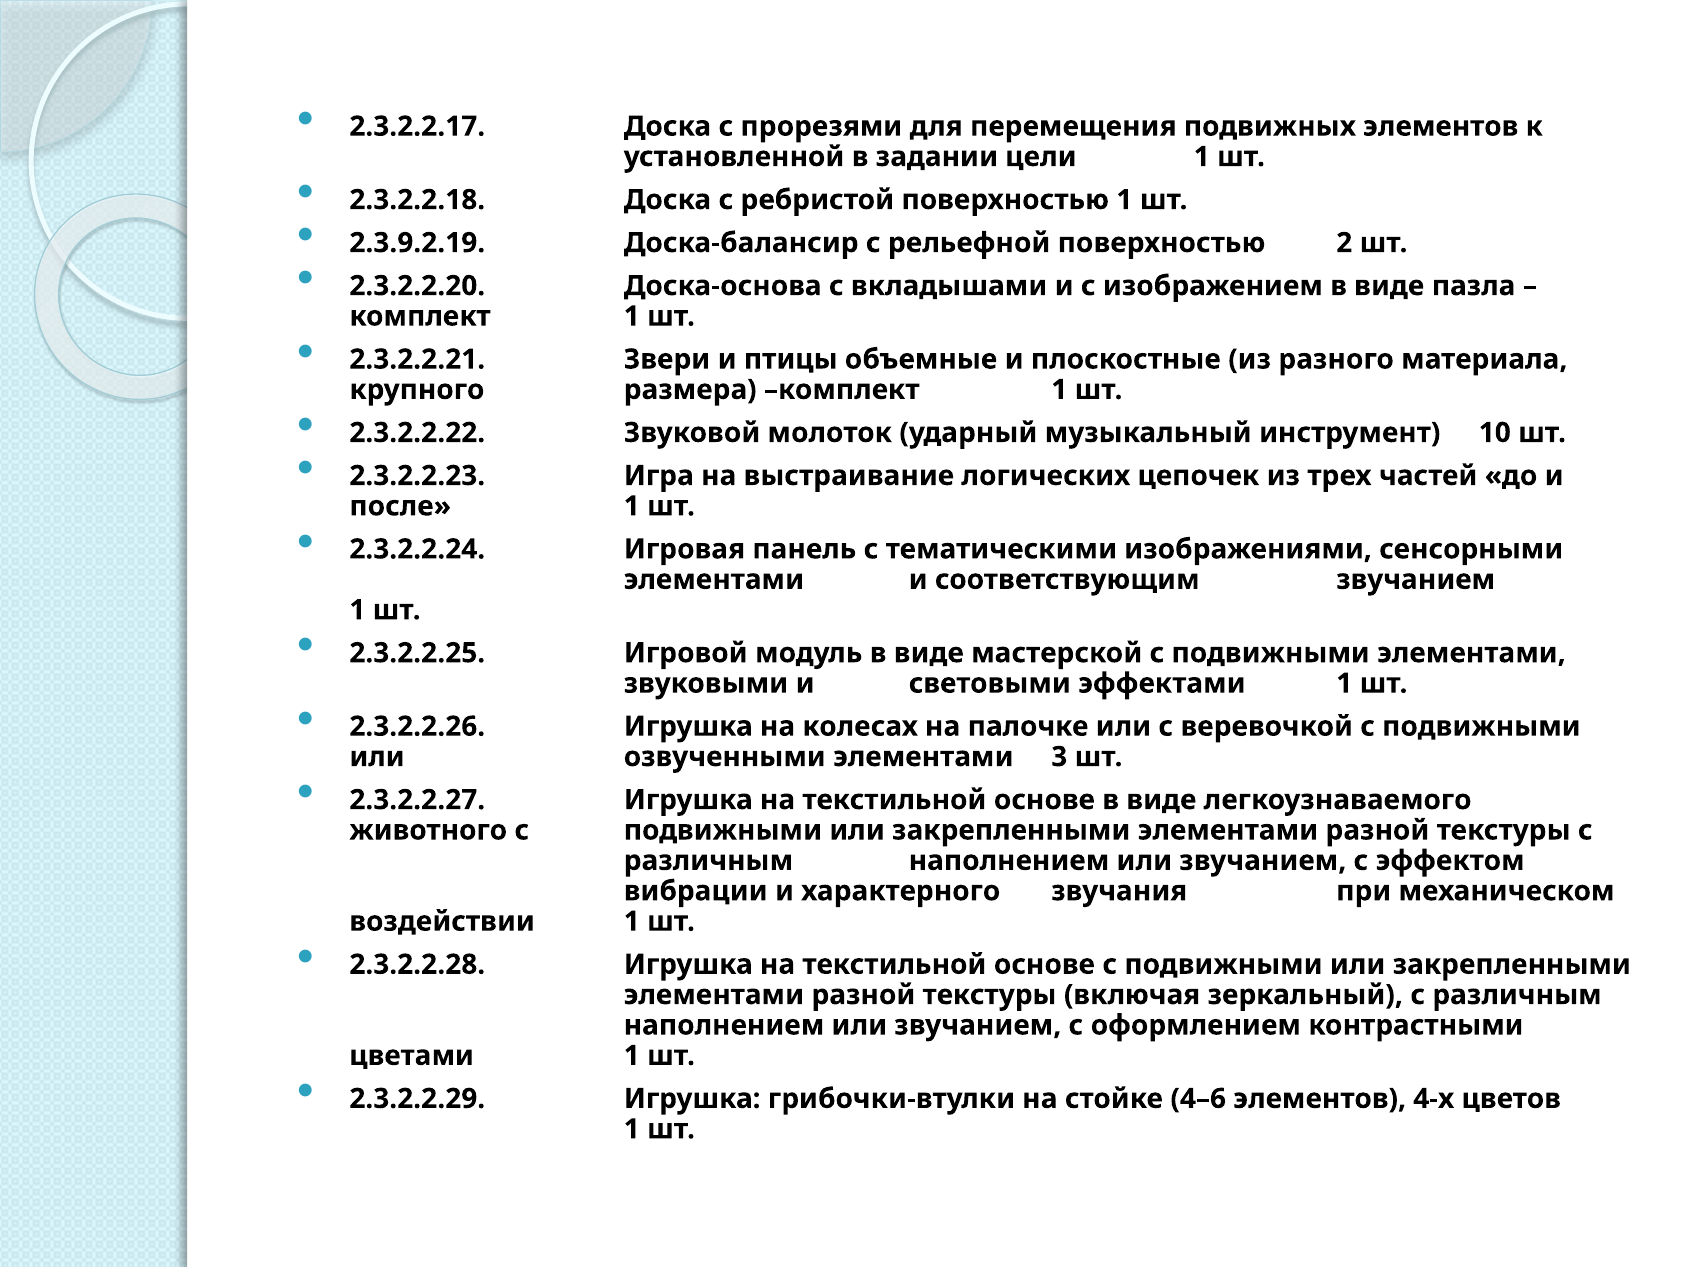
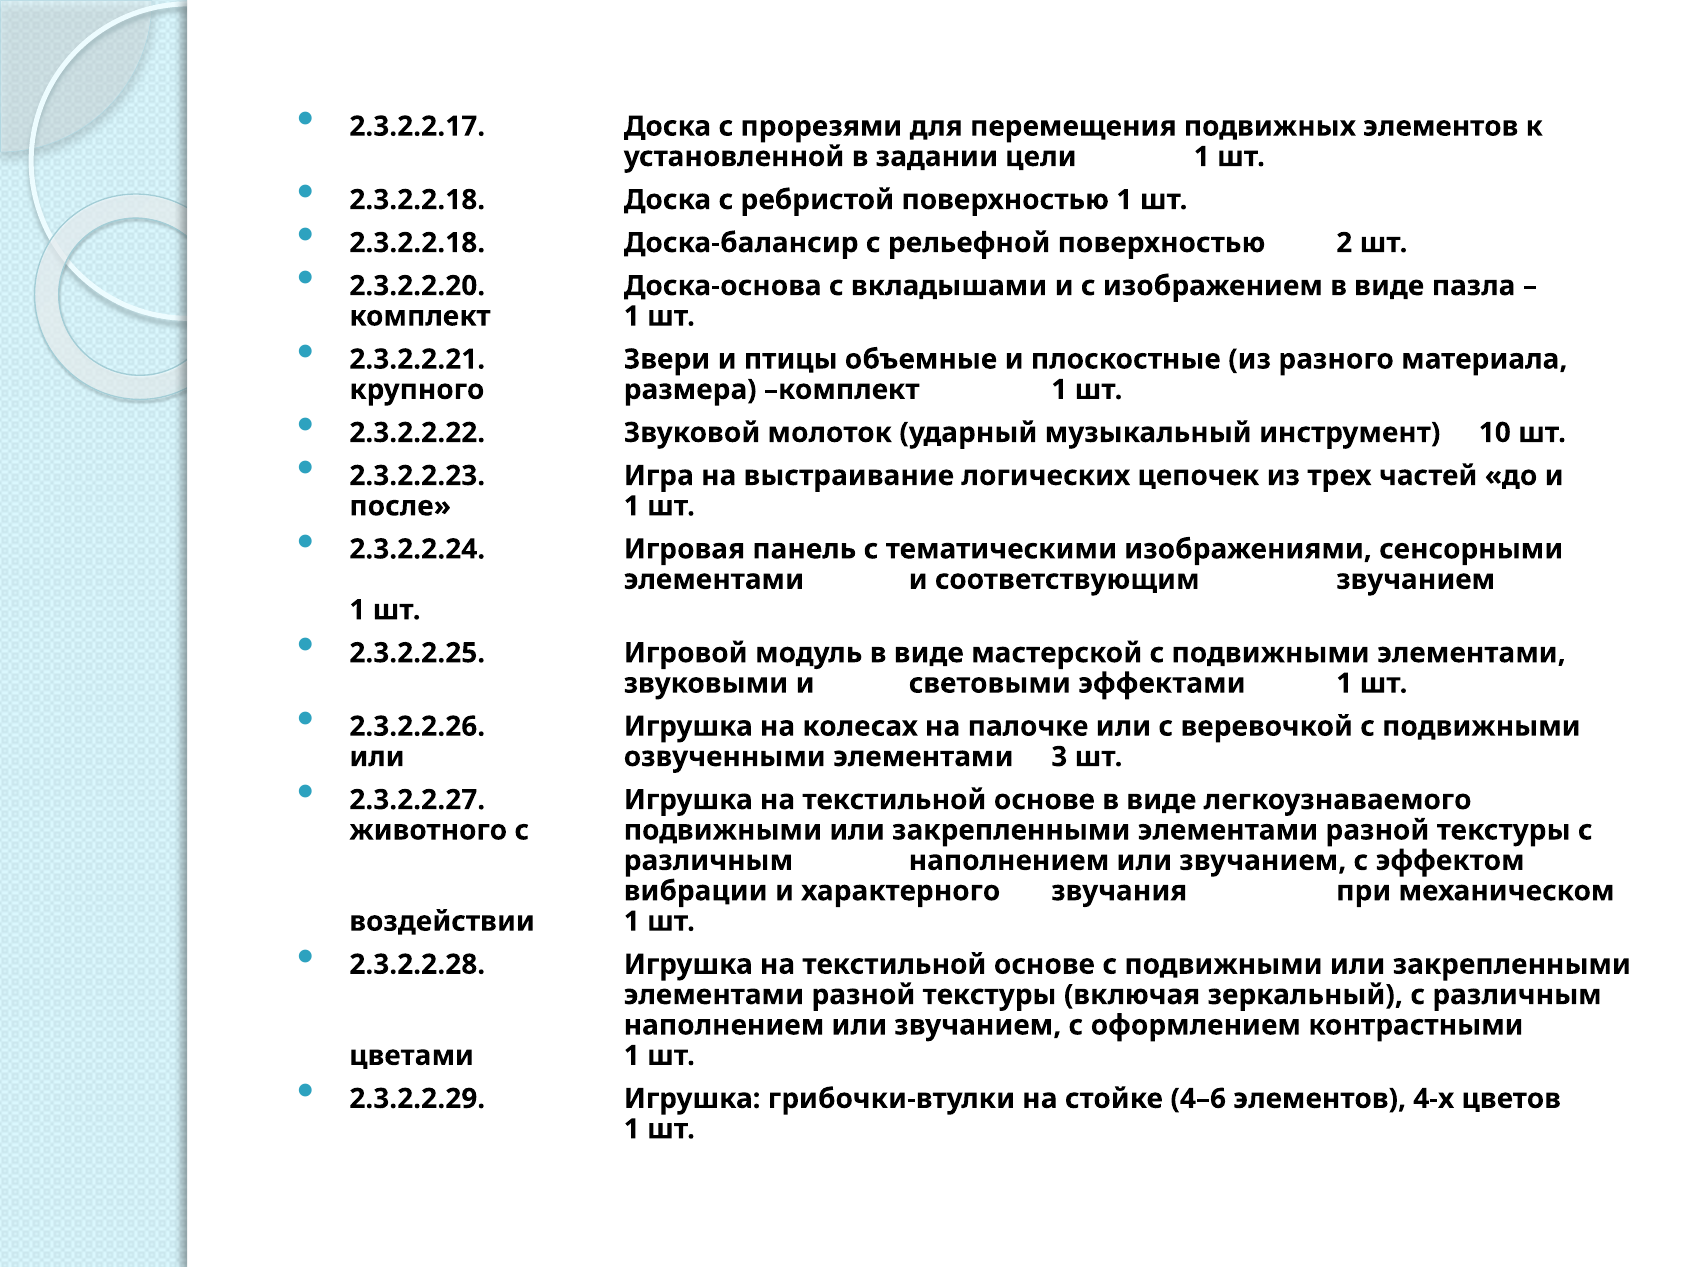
2.3.9.2.19 at (417, 243): 2.3.9.2.19 -> 2.3.2.2.18
